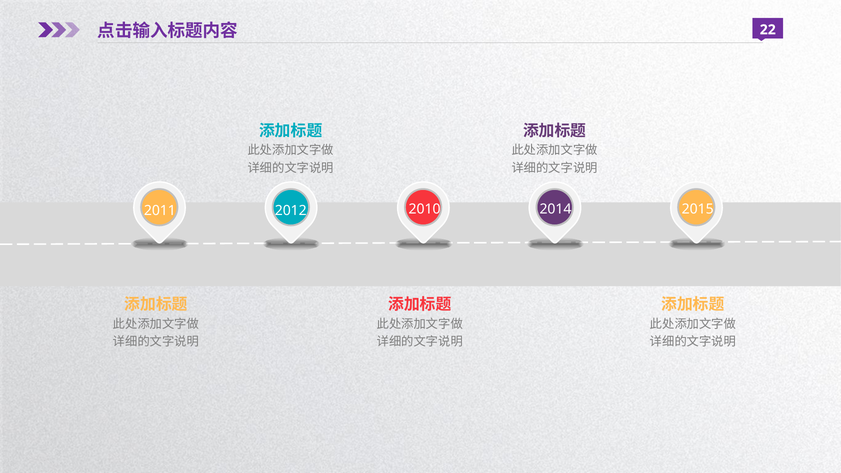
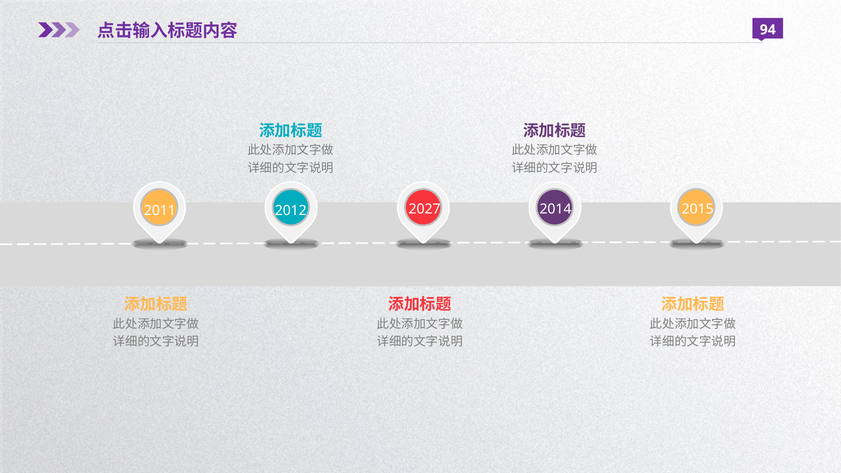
22: 22 -> 94
2010: 2010 -> 2027
